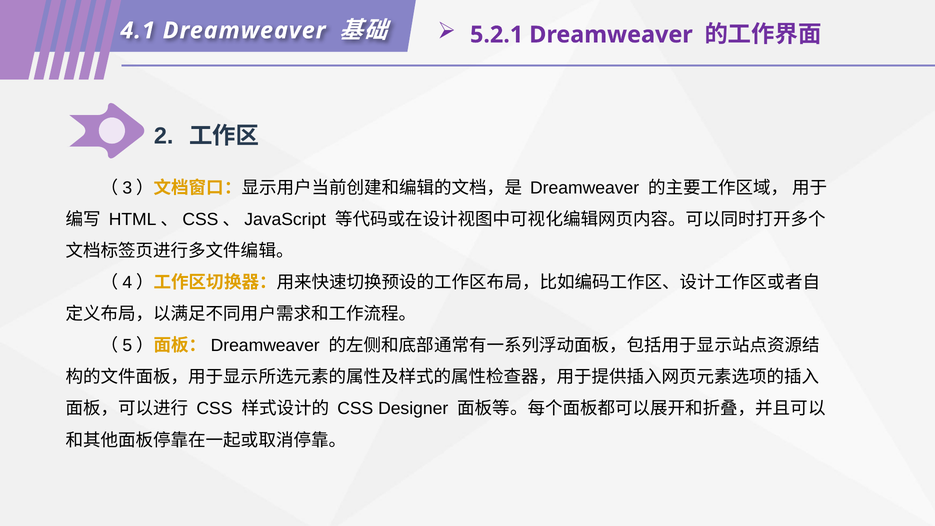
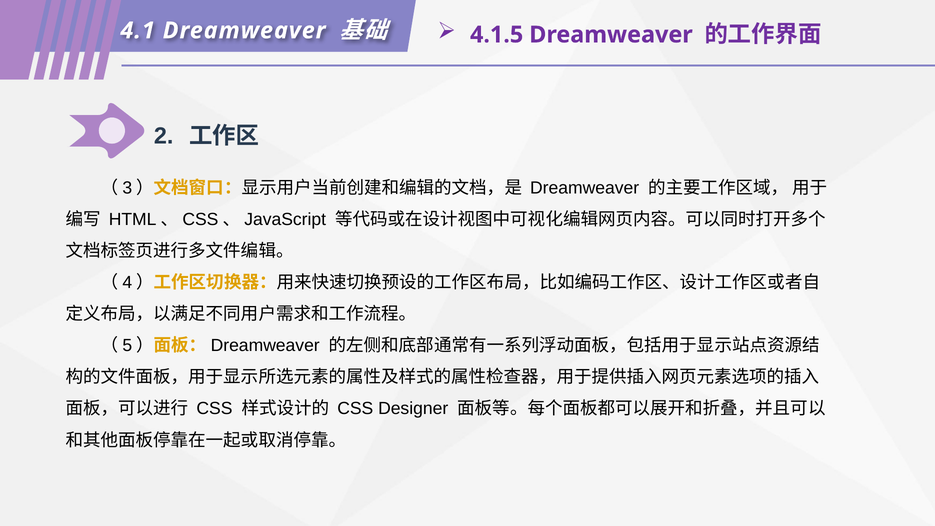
5.2.1: 5.2.1 -> 4.1.5
